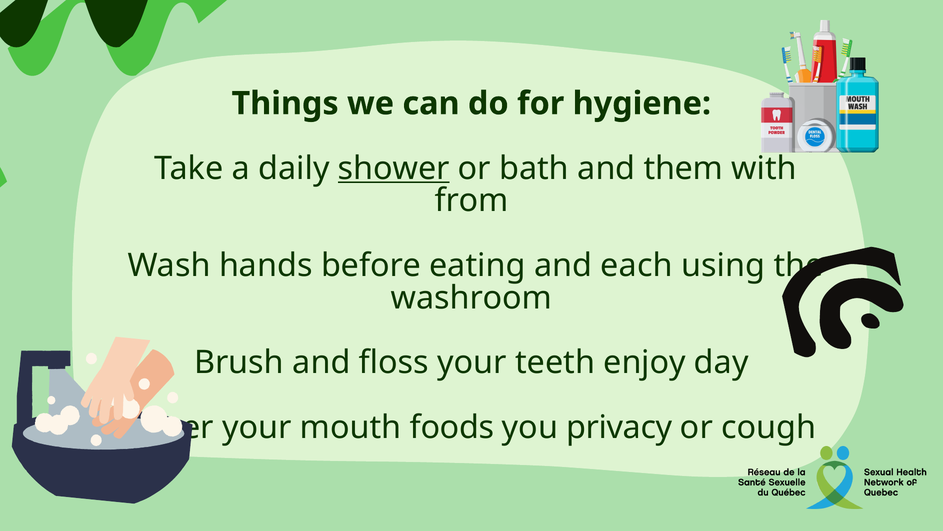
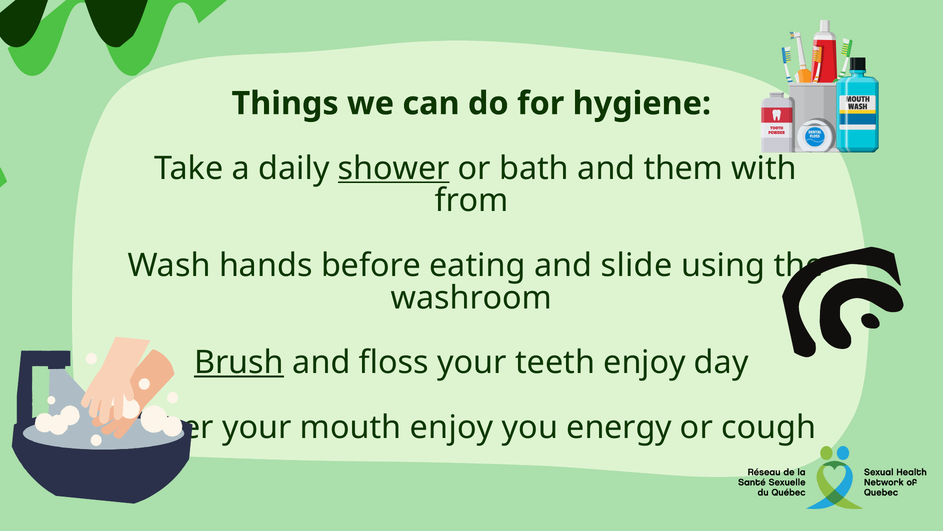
each: each -> slide
Brush underline: none -> present
mouth foods: foods -> enjoy
privacy: privacy -> energy
